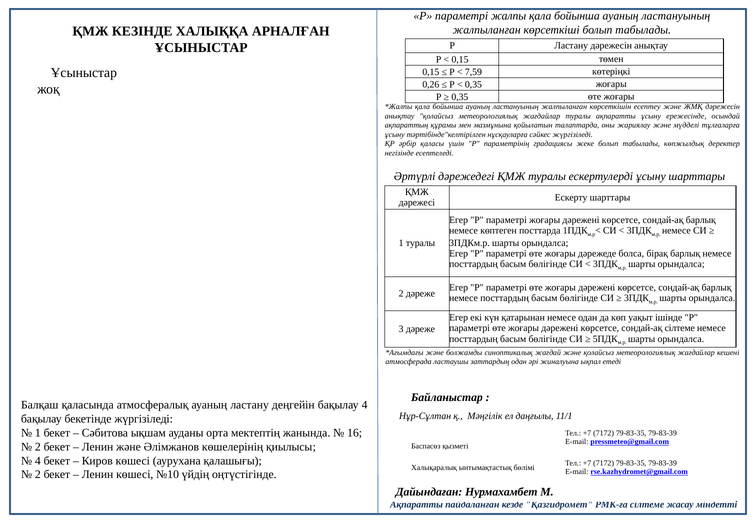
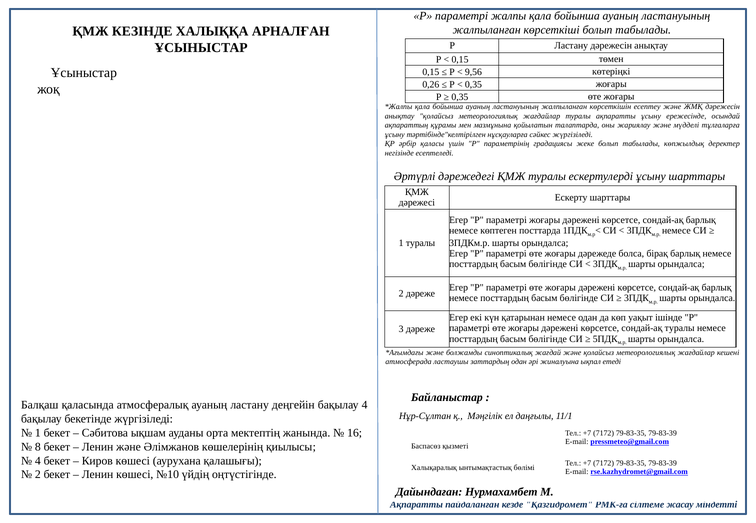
7,59: 7,59 -> 9,56
сондай-ақ сілтеме: сілтеме -> туралы
2 at (38, 447): 2 -> 8
